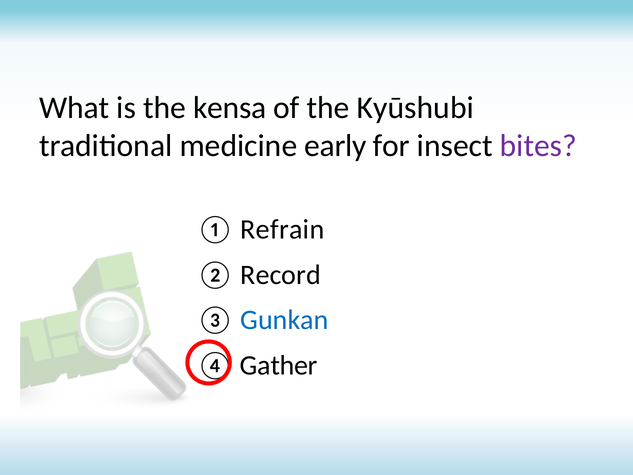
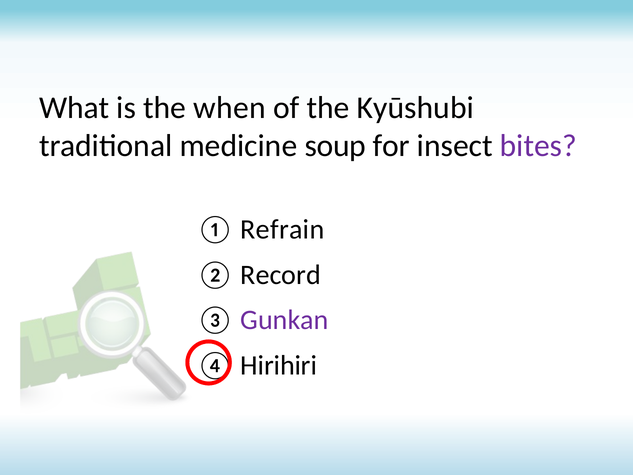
kensa: kensa -> when
early: early -> soup
Gunkan colour: blue -> purple
Gather: Gather -> Hirihiri
